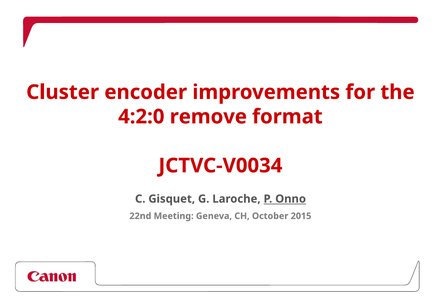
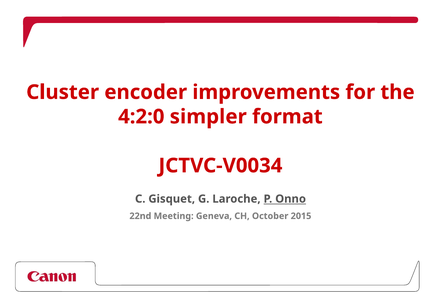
remove: remove -> simpler
